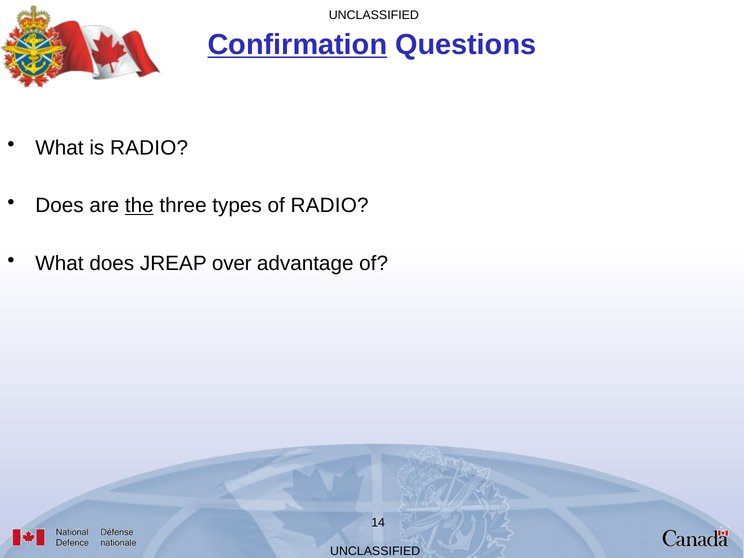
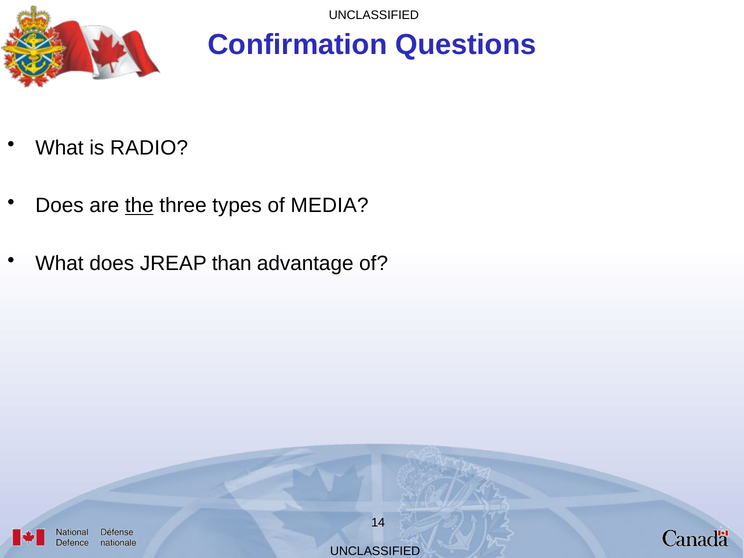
Confirmation underline: present -> none
of RADIO: RADIO -> MEDIA
over: over -> than
